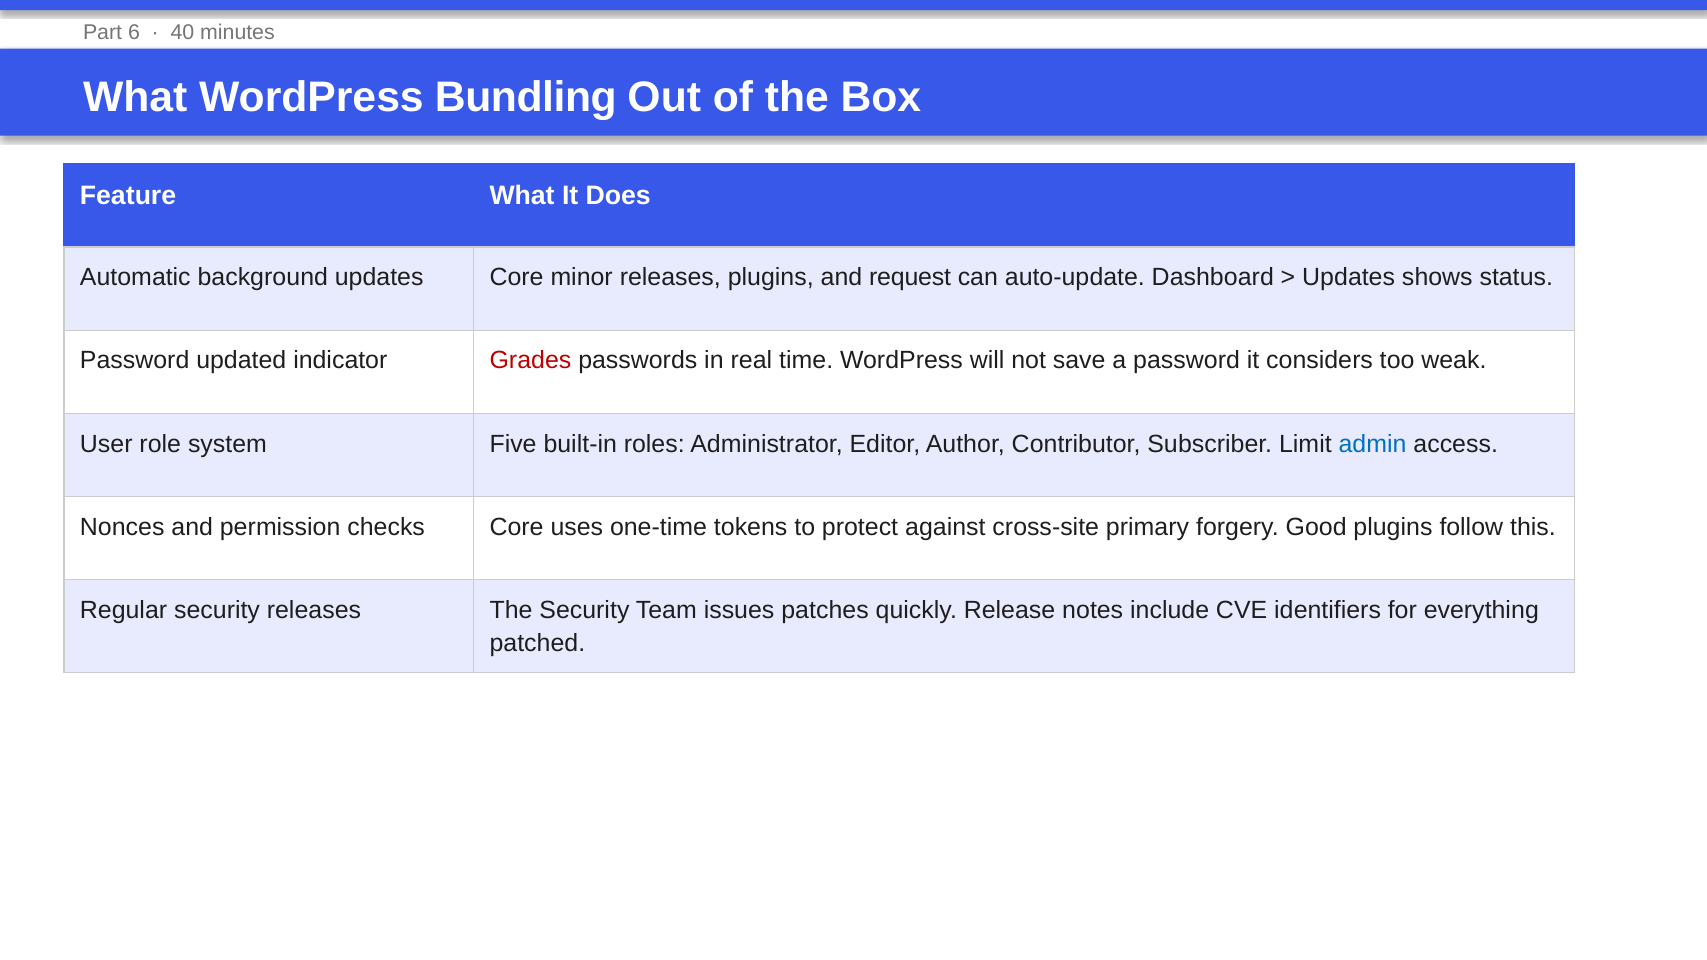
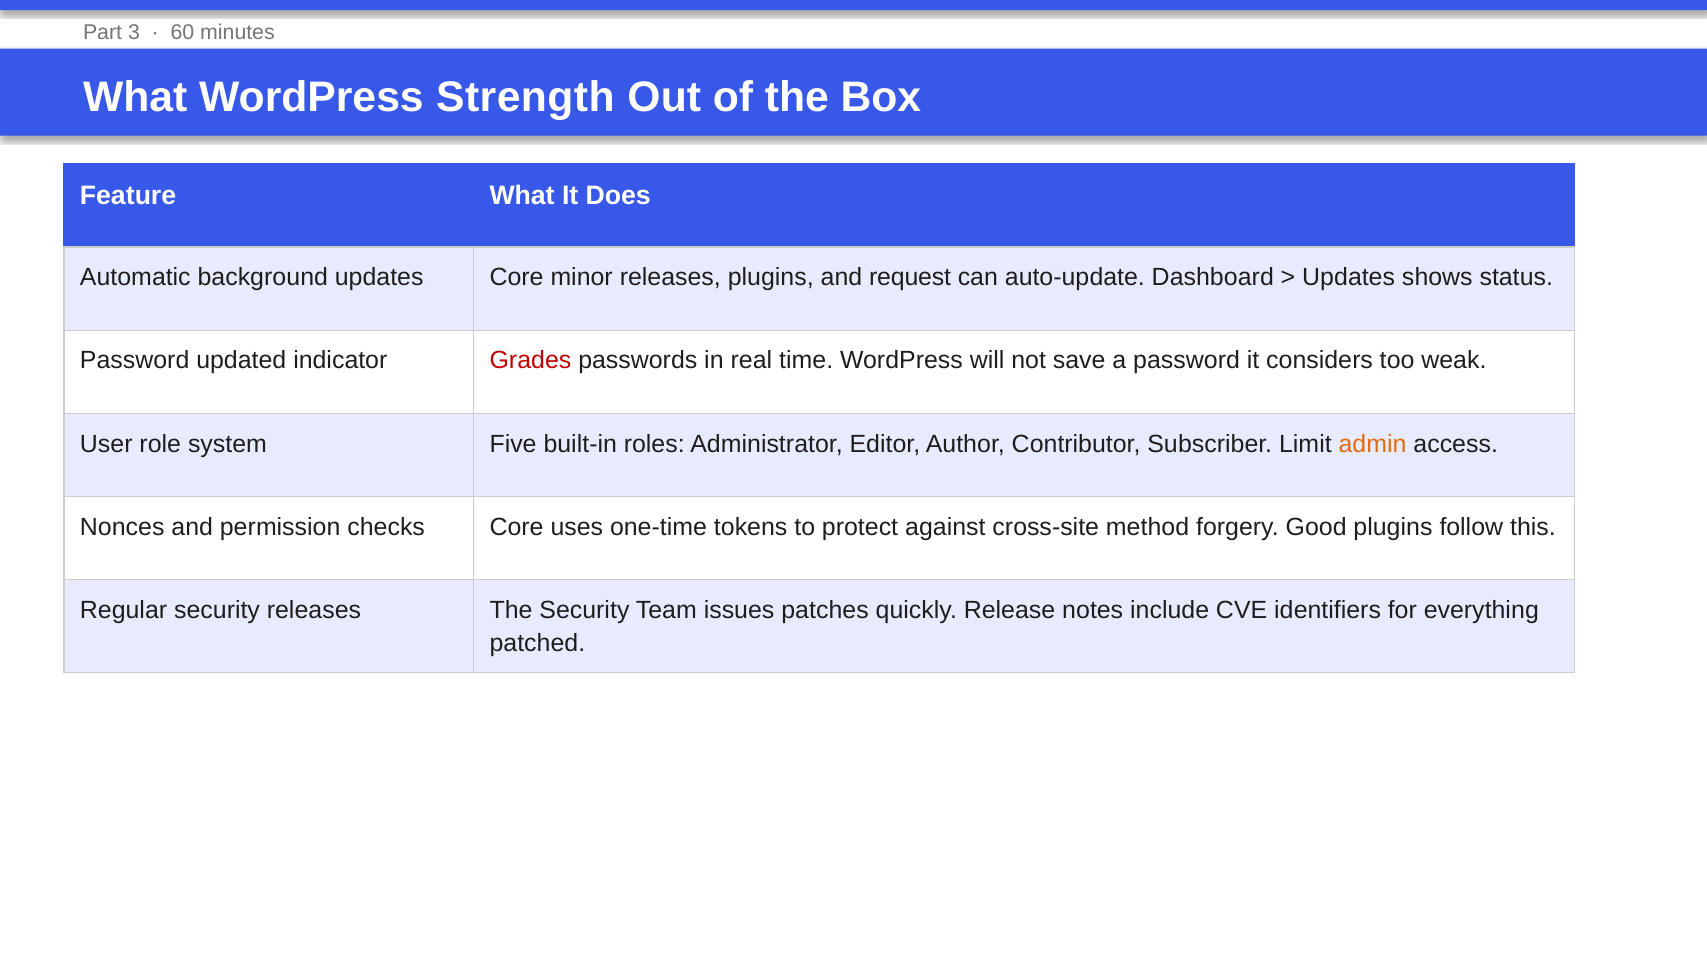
6: 6 -> 3
40: 40 -> 60
Bundling: Bundling -> Strength
admin colour: blue -> orange
primary: primary -> method
